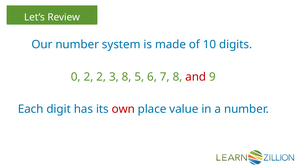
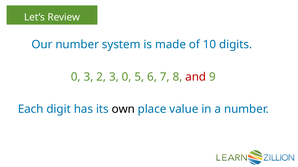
0 2: 2 -> 3
3 8: 8 -> 0
own colour: red -> black
